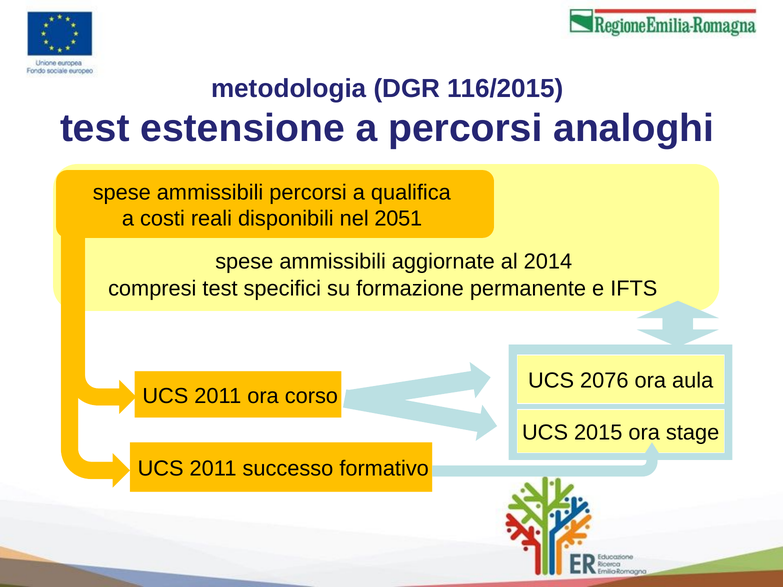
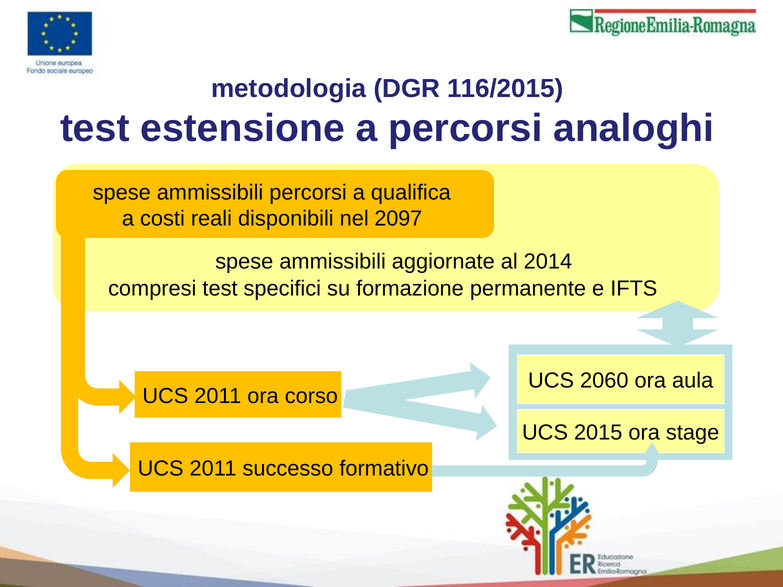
2051: 2051 -> 2097
2076: 2076 -> 2060
